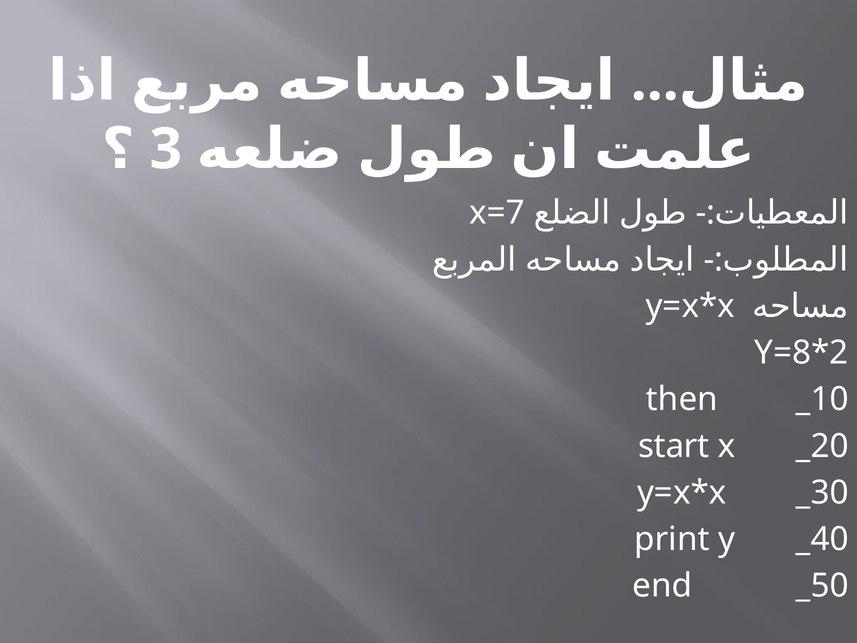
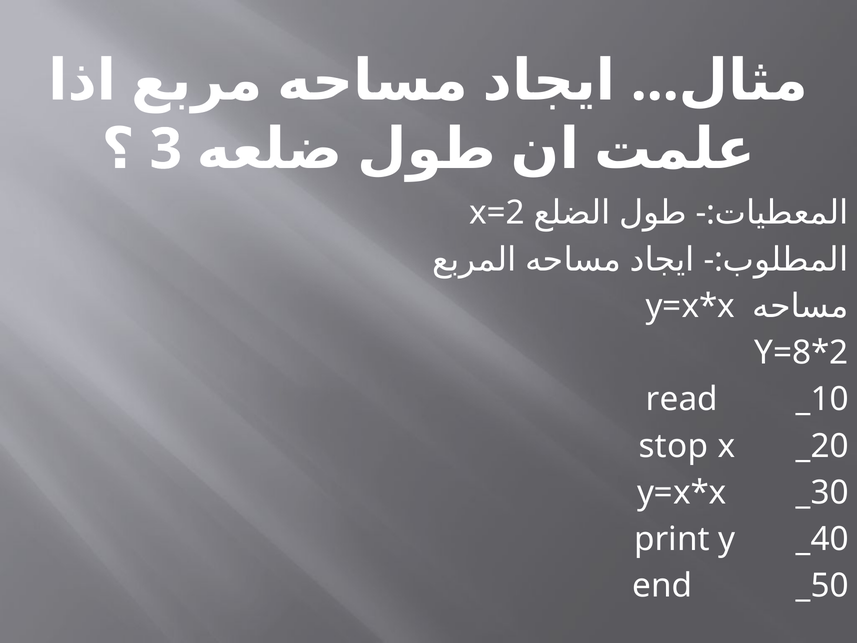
x=7: x=7 -> x=2
then: then -> read
start: start -> stop
